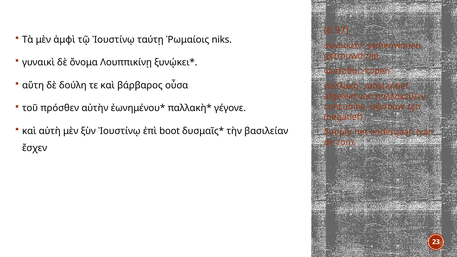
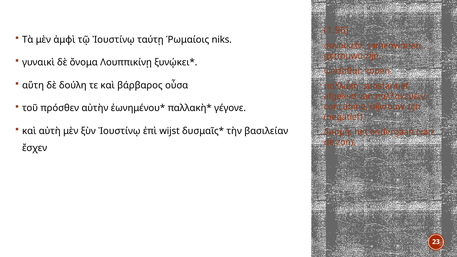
6.97: 6.97 -> 1.96
boot: boot -> wijst
